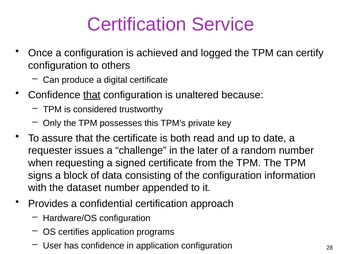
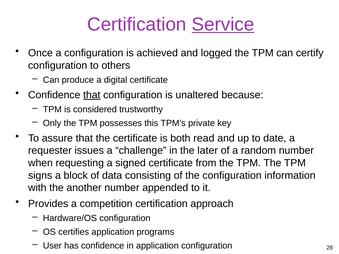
Service underline: none -> present
dataset: dataset -> another
confidential: confidential -> competition
